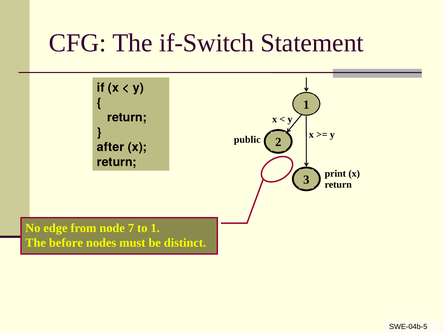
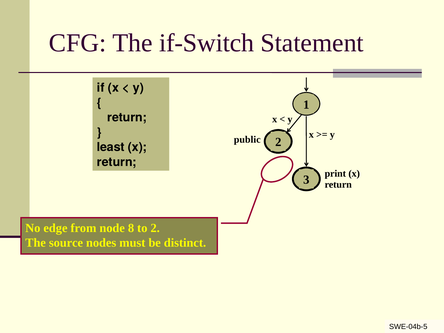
after: after -> least
7: 7 -> 8
to 1: 1 -> 2
before: before -> source
